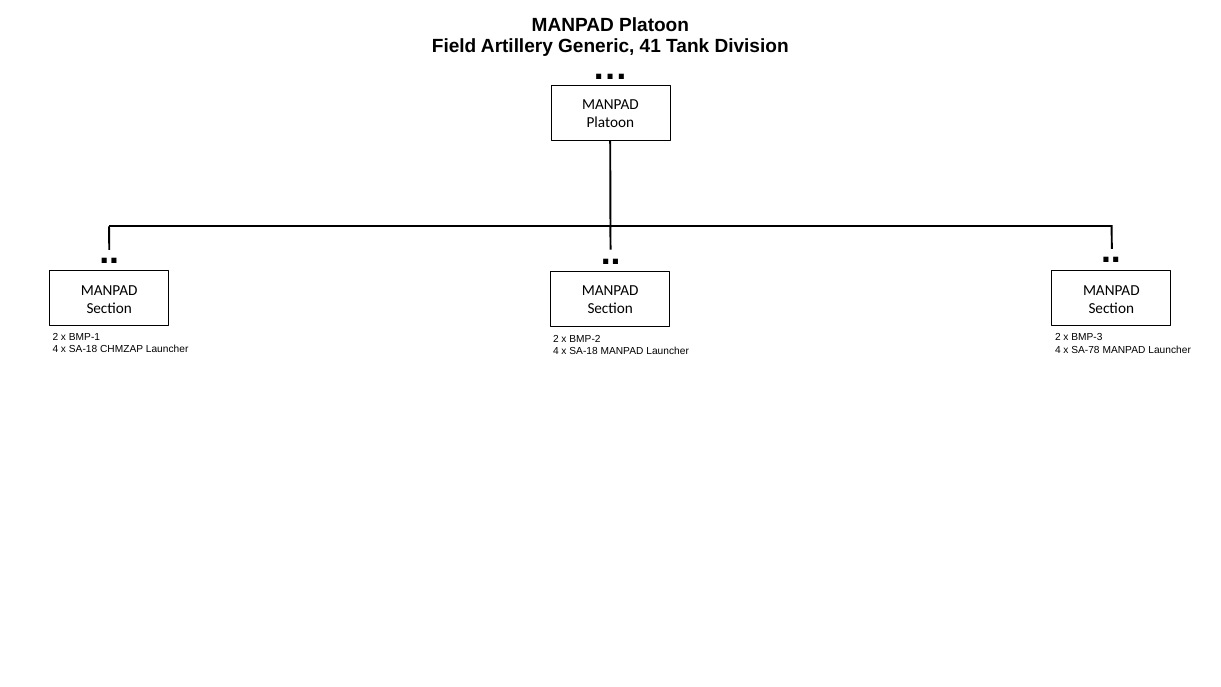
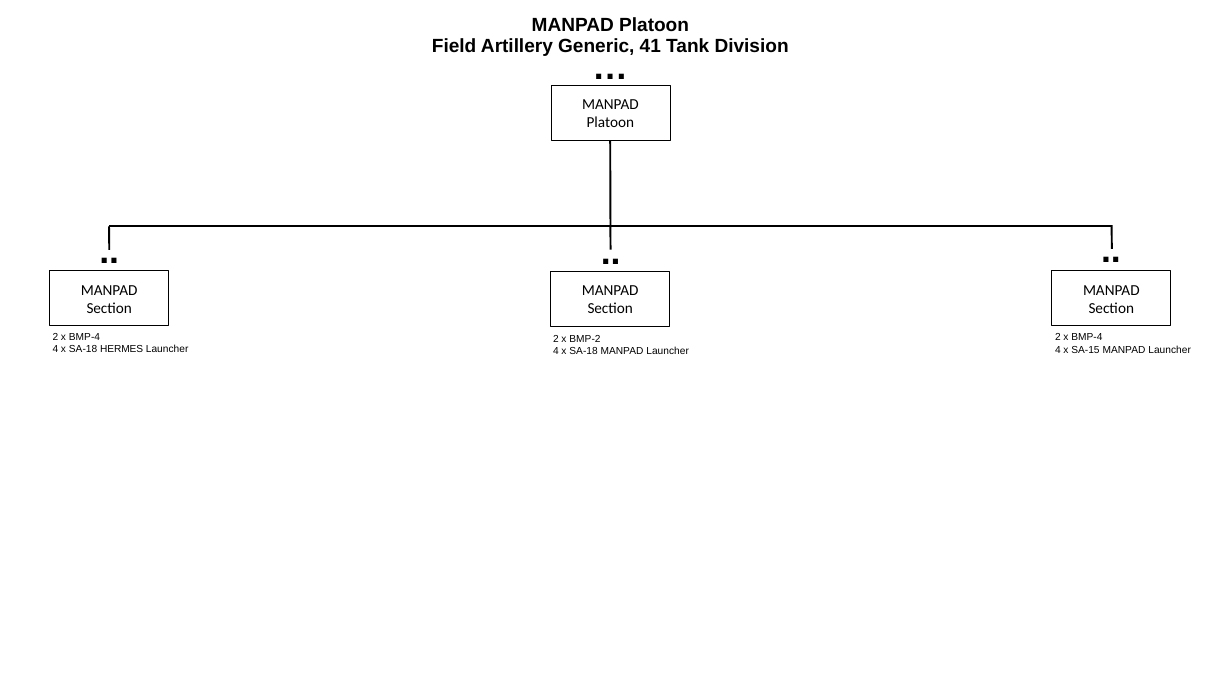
BMP-1 at (84, 337): BMP-1 -> BMP-4
BMP-3 at (1087, 337): BMP-3 -> BMP-4
CHMZAP: CHMZAP -> HERMES
SA-78: SA-78 -> SA-15
